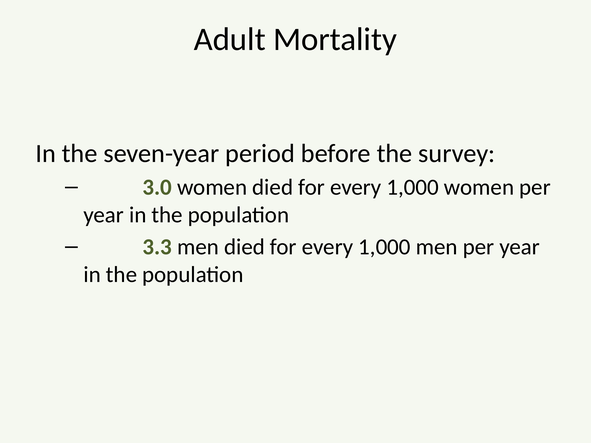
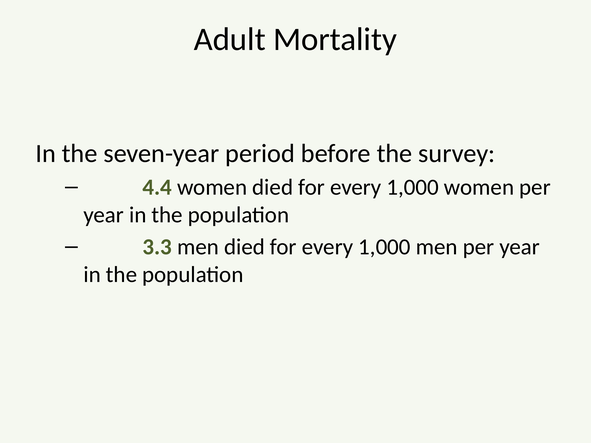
3.0: 3.0 -> 4.4
